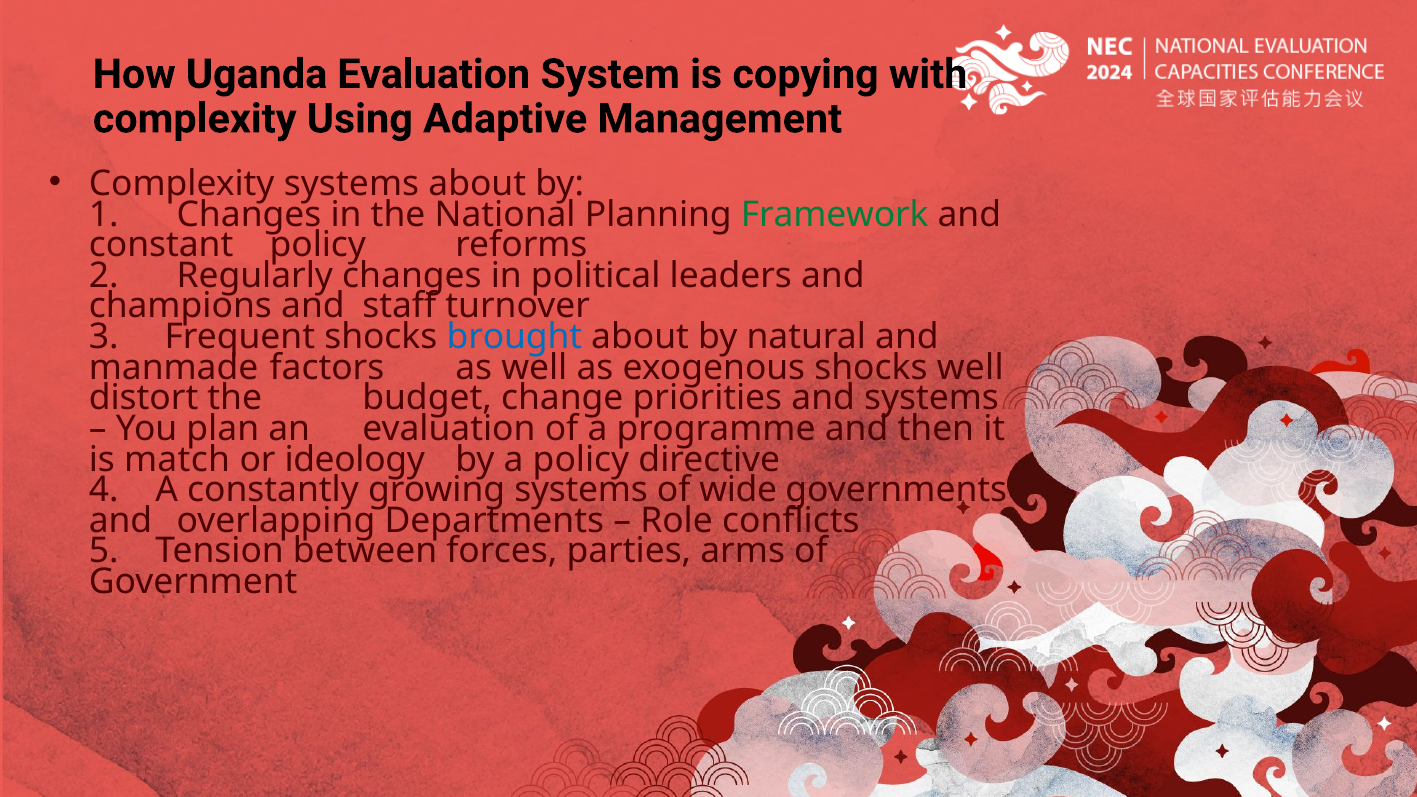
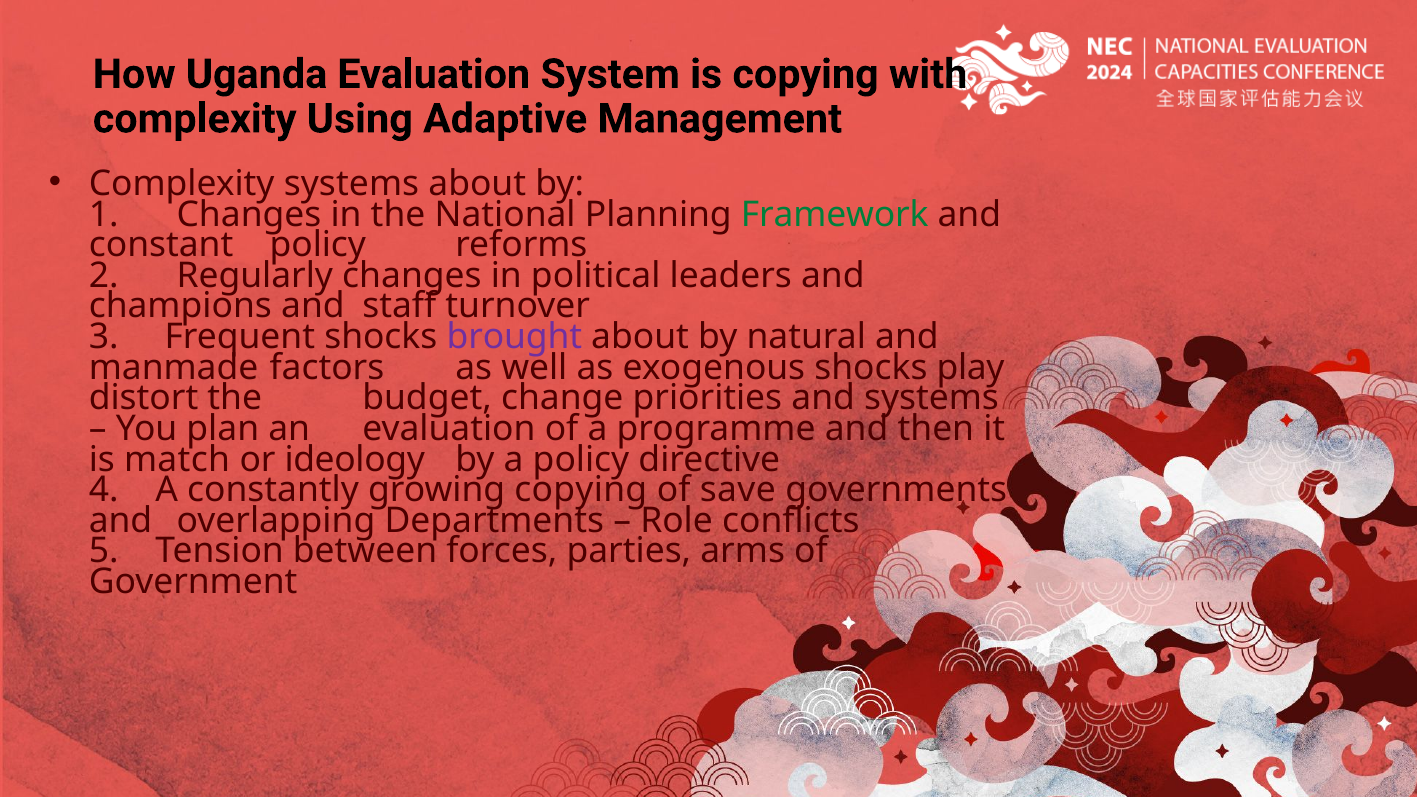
brought colour: blue -> purple
shocks well: well -> play
growing systems: systems -> copying
wide: wide -> save
